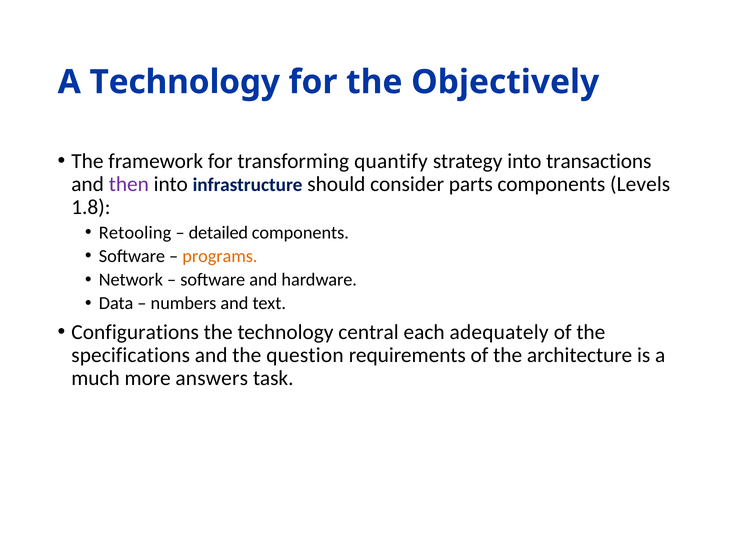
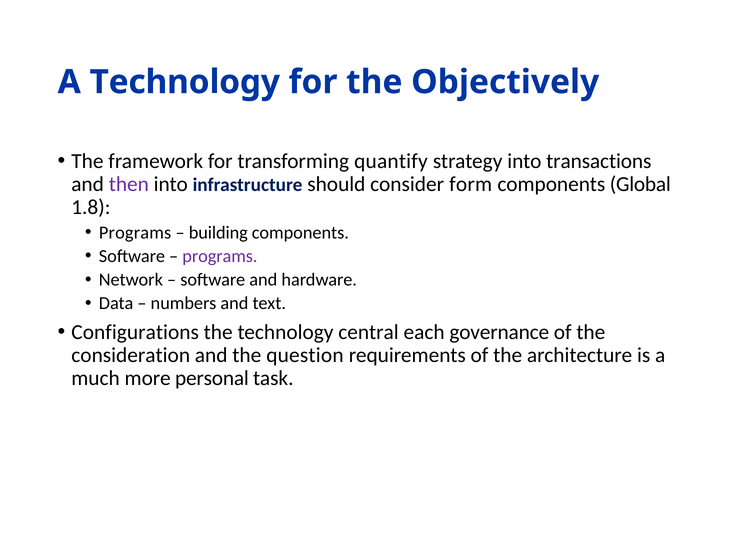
parts: parts -> form
Levels: Levels -> Global
Retooling at (135, 233): Retooling -> Programs
detailed: detailed -> building
programs at (220, 256) colour: orange -> purple
adequately: adequately -> governance
specifications: specifications -> consideration
answers: answers -> personal
